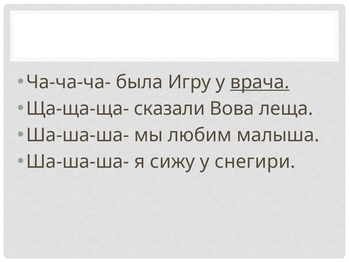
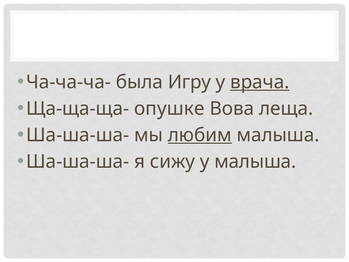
сказали: сказали -> опушке
любим underline: none -> present
у снегири: снегири -> малыша
